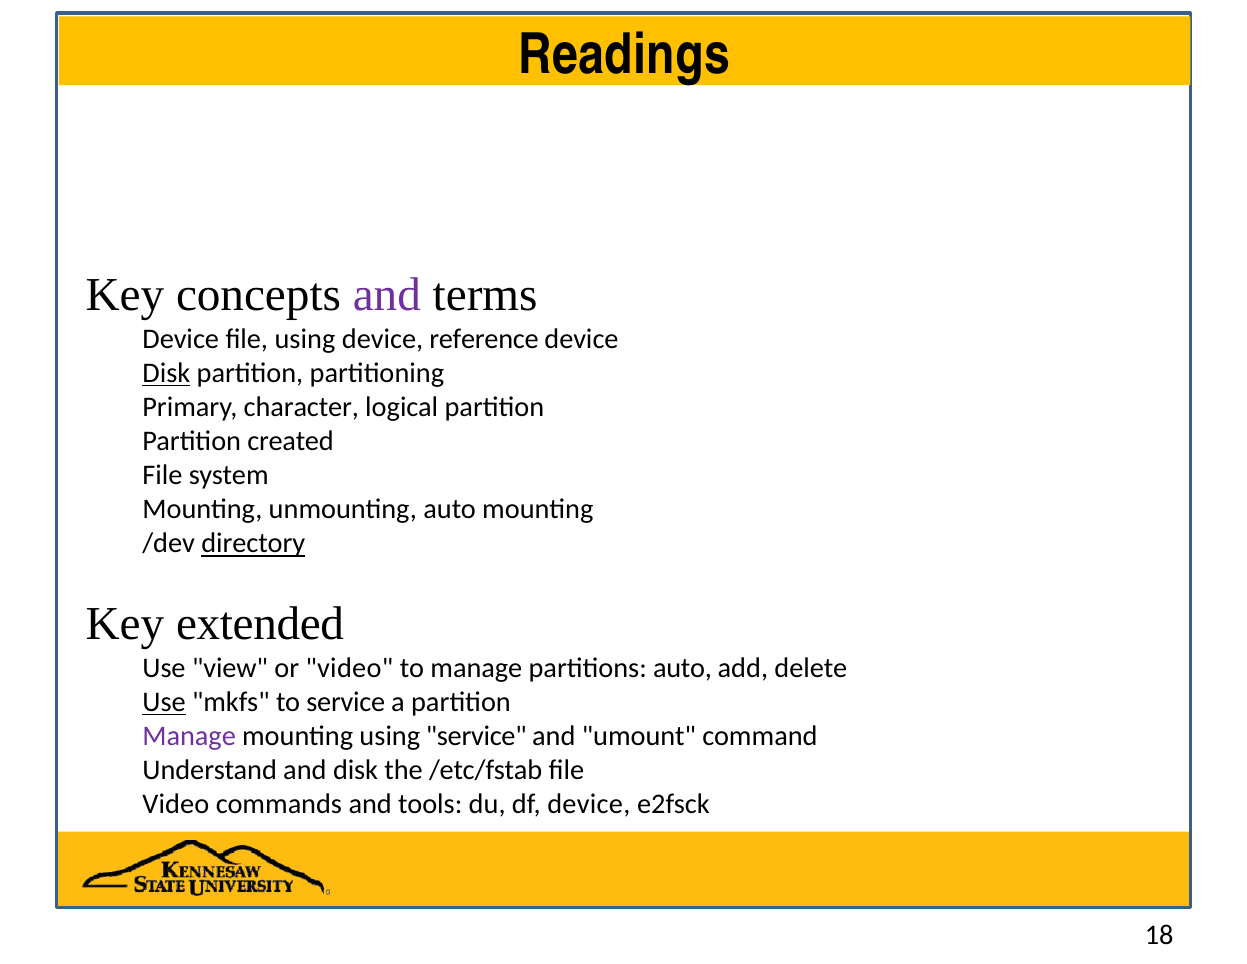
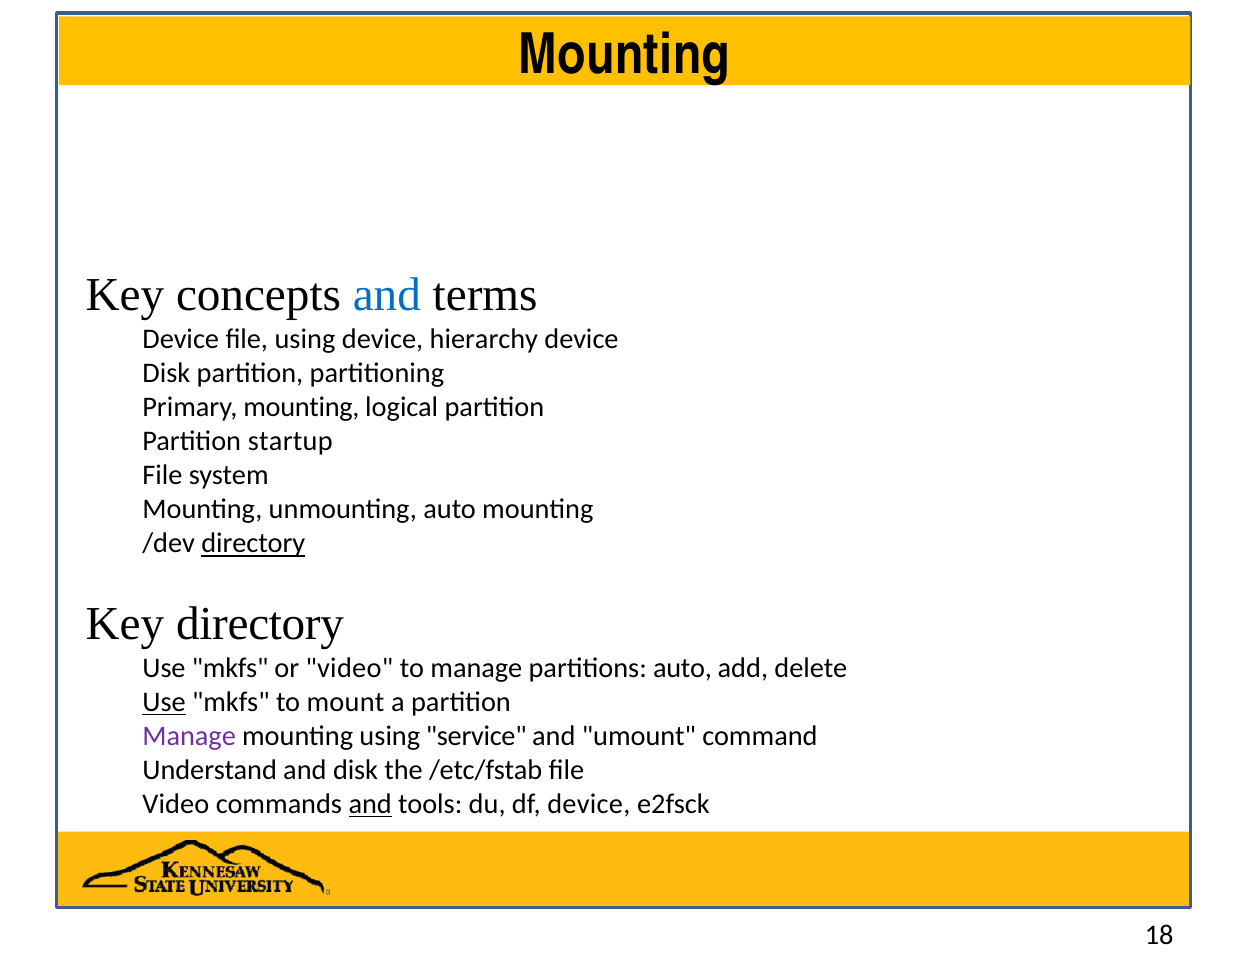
Readings at (624, 54): Readings -> Mounting
and at (387, 295) colour: purple -> blue
reference: reference -> hierarchy
Disk at (166, 373) underline: present -> none
Primary character: character -> mounting
created: created -> startup
Key extended: extended -> directory
view at (230, 668): view -> mkfs
to service: service -> mount
and at (370, 804) underline: none -> present
